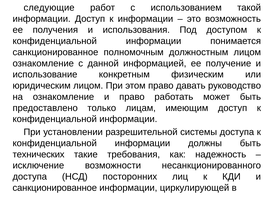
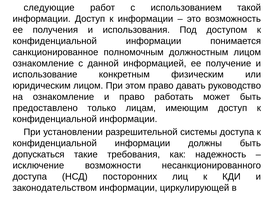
технических: технических -> допускаться
санкционированное at (55, 187): санкционированное -> законодательством
